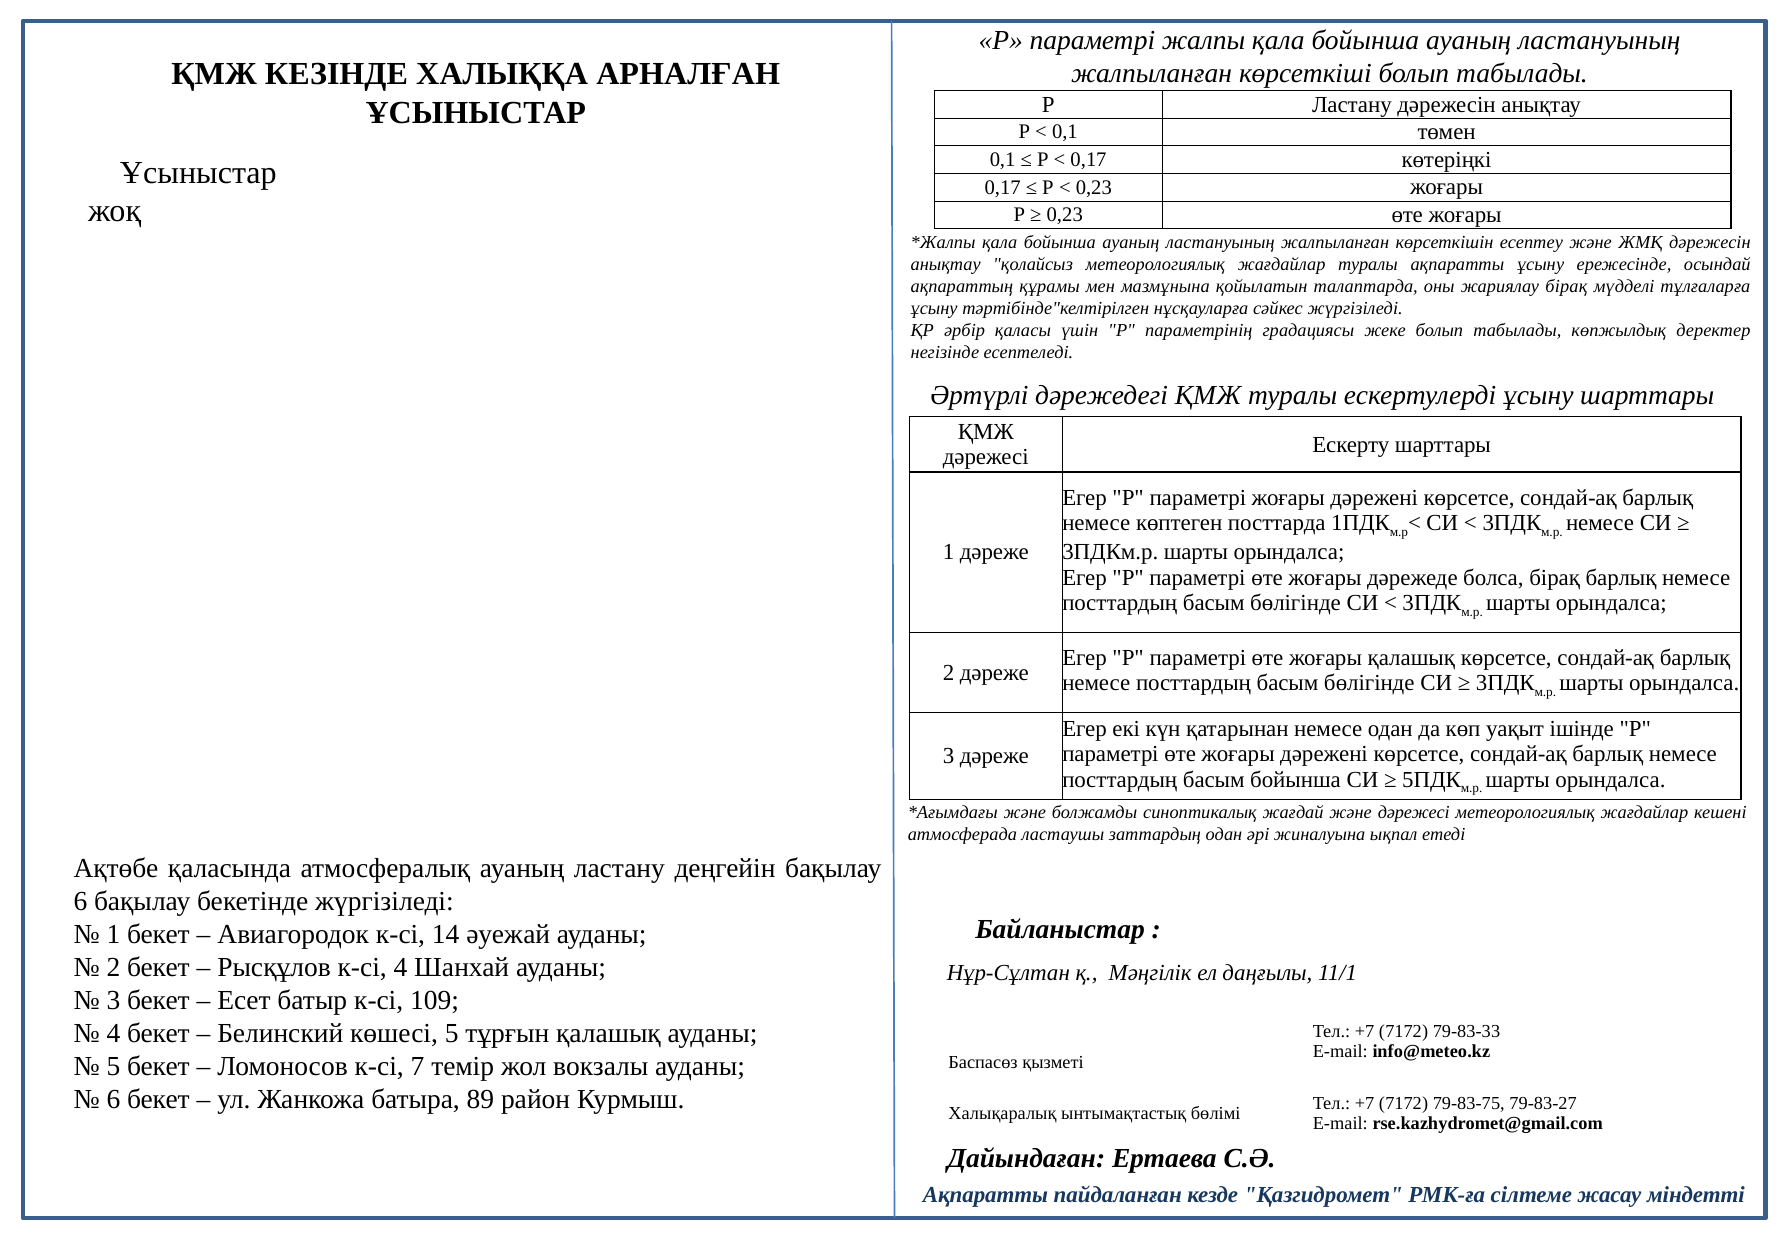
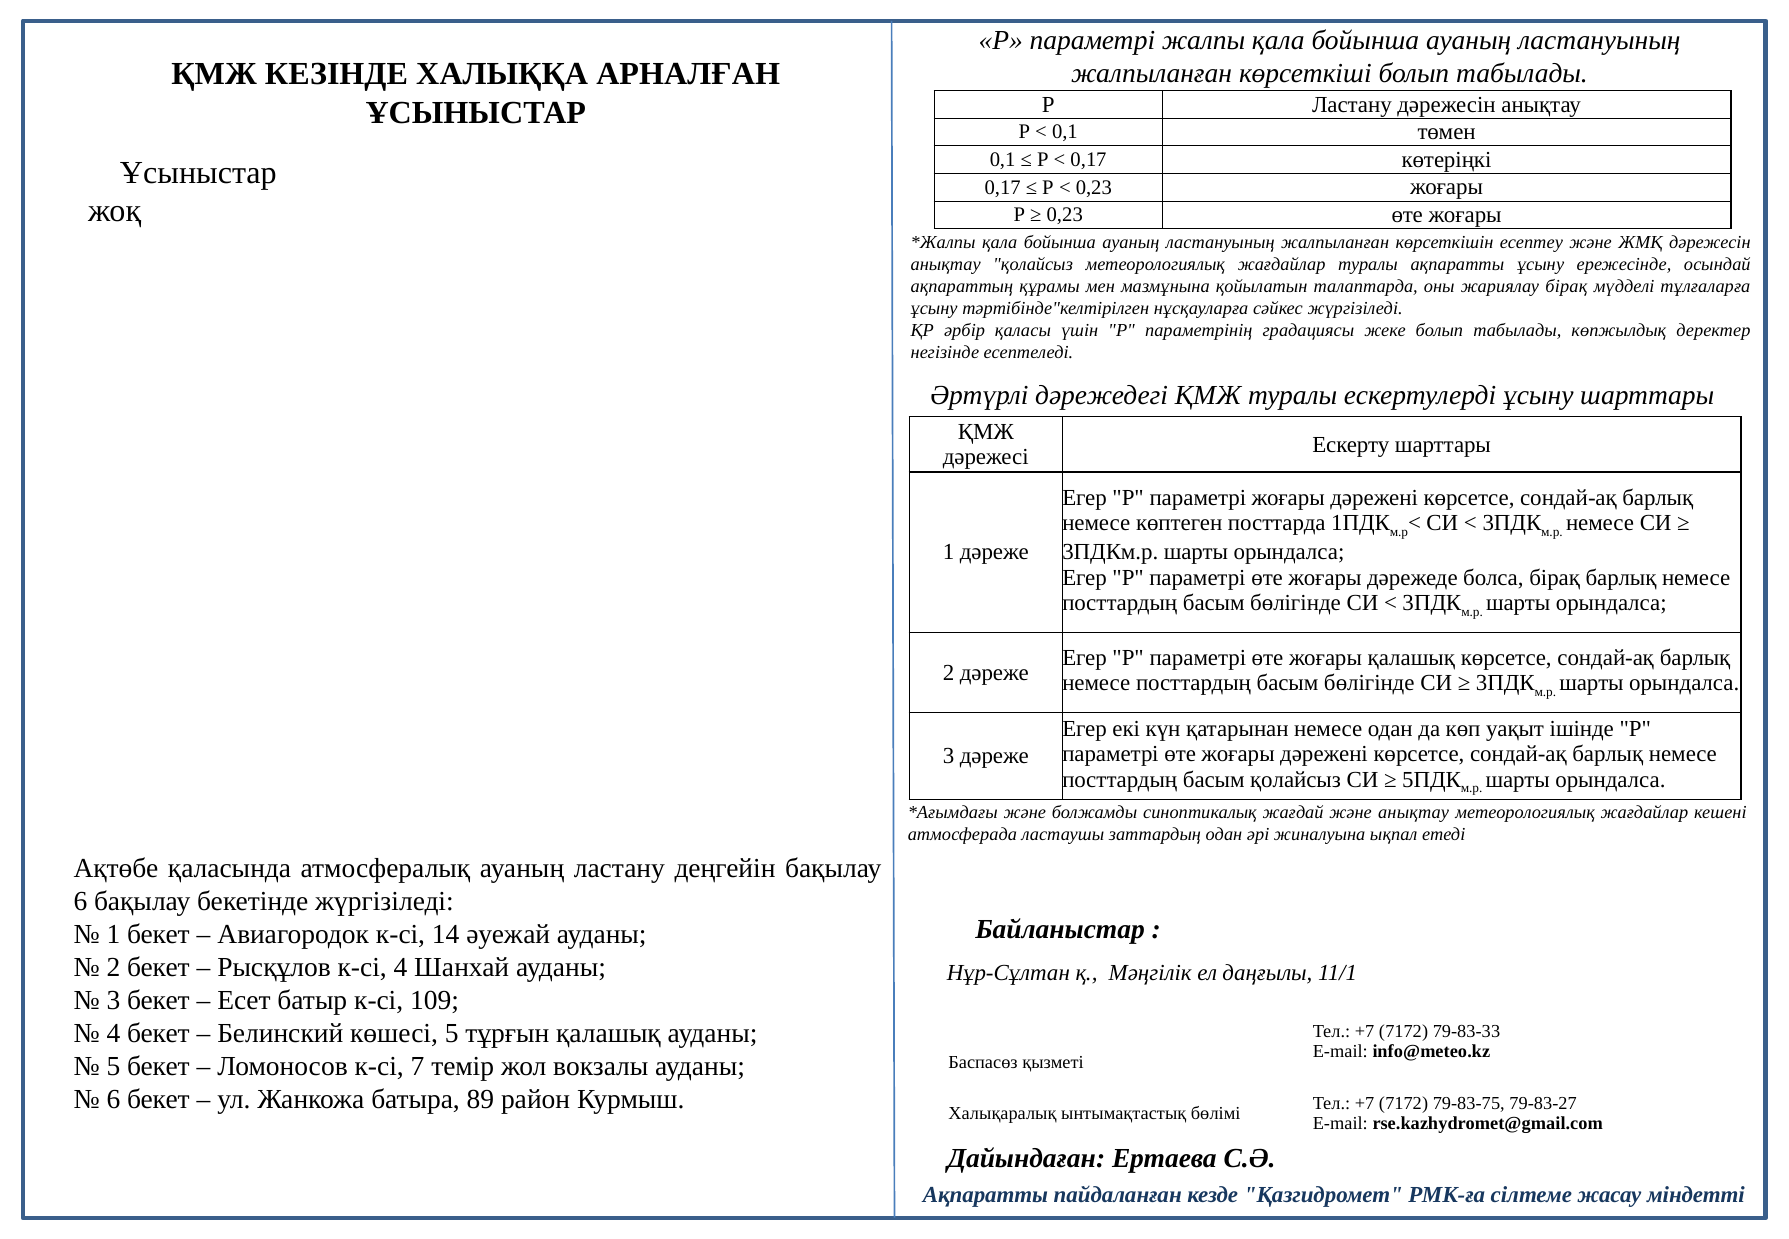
басым бойынша: бойынша -> қолайсыз
және дәрежесі: дәрежесі -> анықтау
